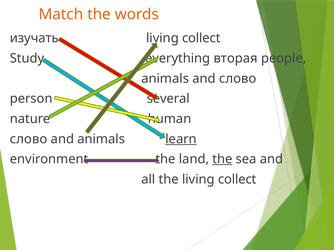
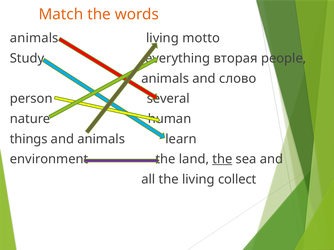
изучать at (34, 38): изучать -> animals
collect at (201, 38): collect -> motto
слово at (29, 139): слово -> things
learn underline: present -> none
